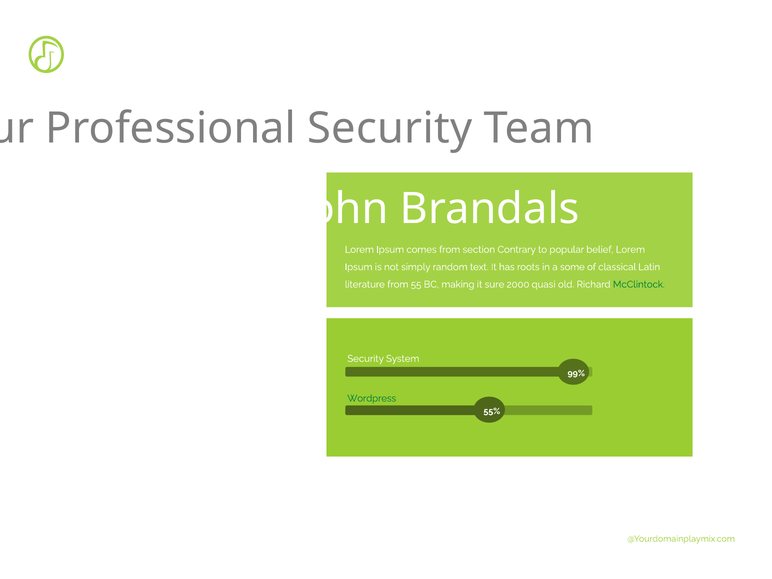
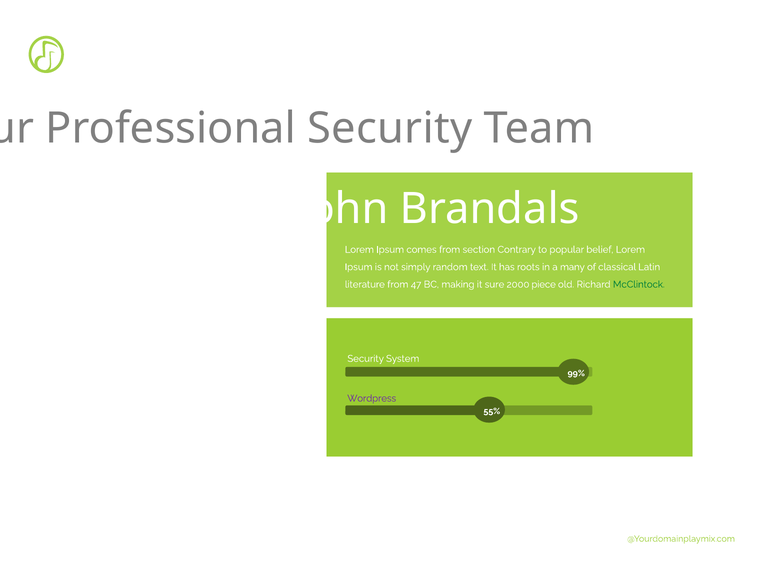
some: some -> many
55: 55 -> 47
quasi: quasi -> piece
Wordpress colour: green -> purple
